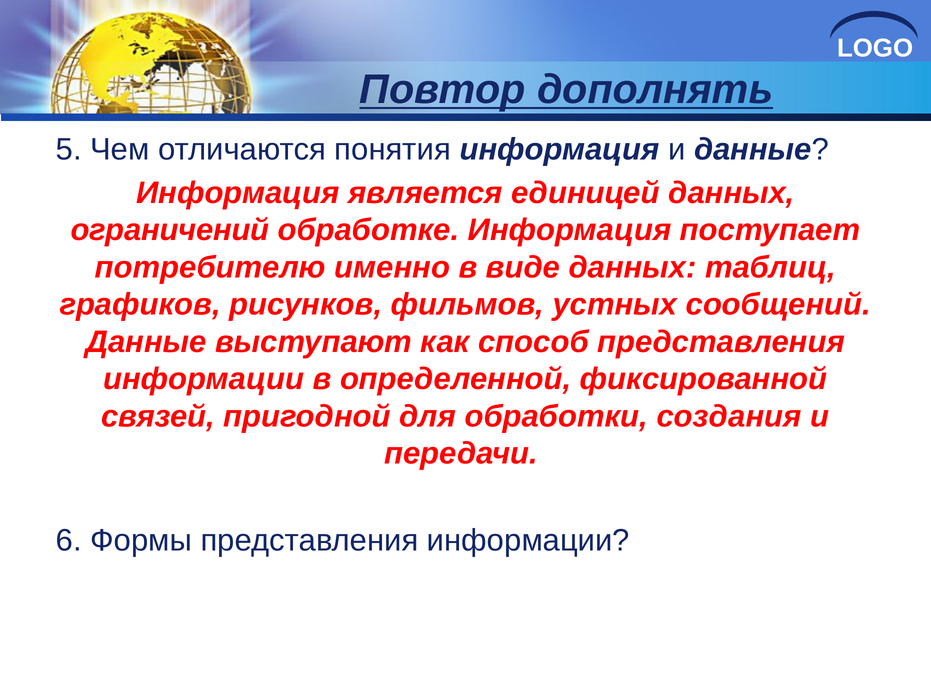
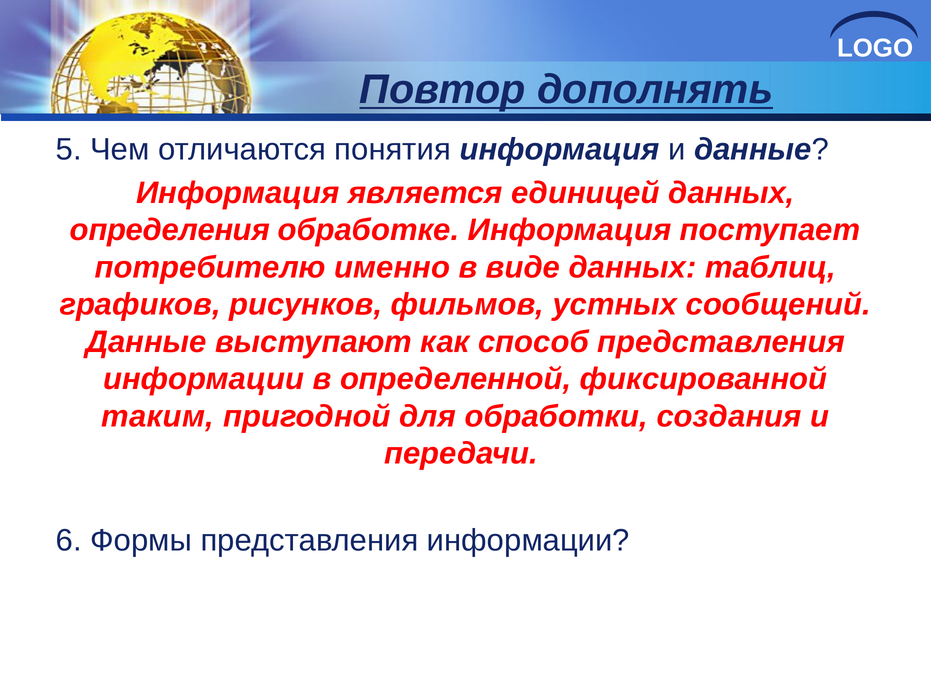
ограничений: ограничений -> определения
связей: связей -> таким
